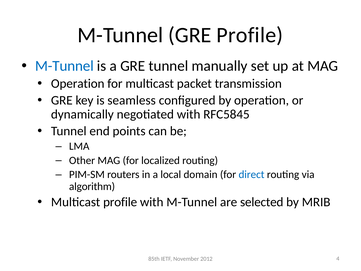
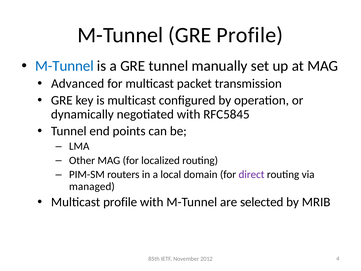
Operation at (78, 84): Operation -> Advanced
is seamless: seamless -> multicast
direct colour: blue -> purple
algorithm: algorithm -> managed
